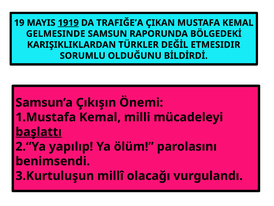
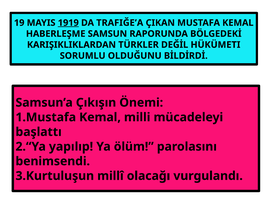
GELMESINDE: GELMESINDE -> HABERLEŞME
ETMESIDIR: ETMESIDIR -> HÜKÜMETI
başlattı underline: present -> none
